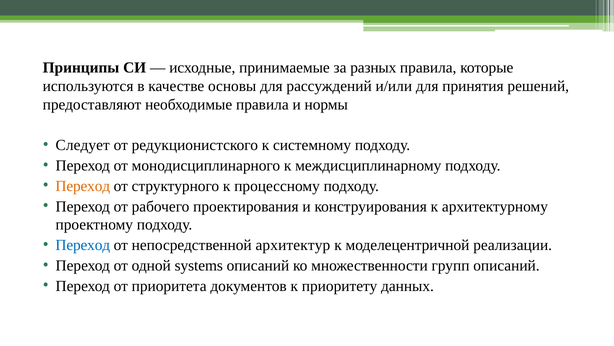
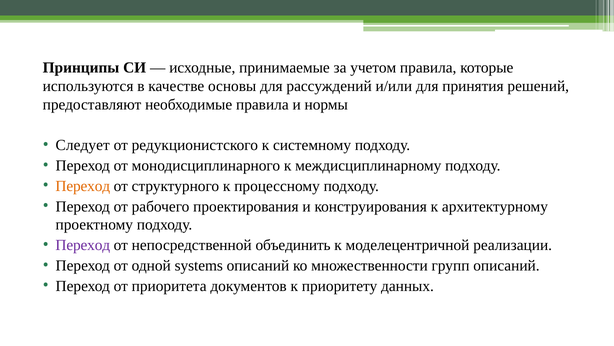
разных: разных -> учетом
Переход at (83, 245) colour: blue -> purple
архитектур: архитектур -> объединить
